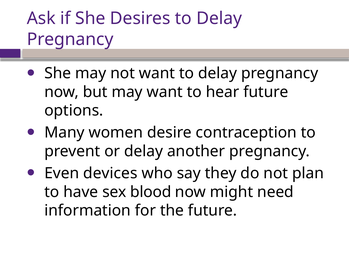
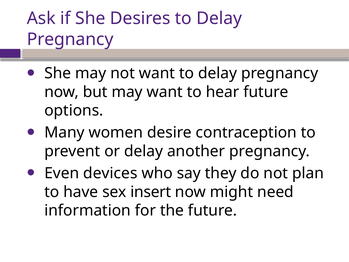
blood: blood -> insert
